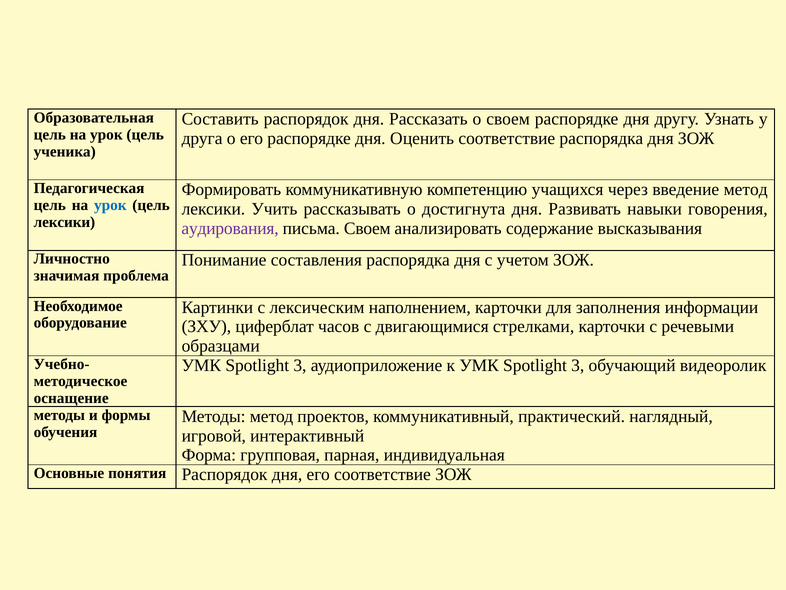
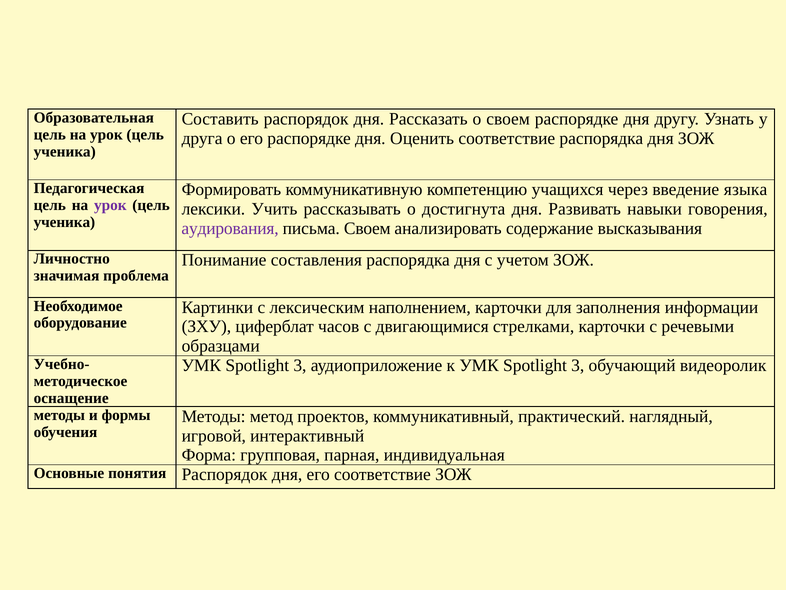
введение метод: метод -> языка
урок at (110, 205) colour: blue -> purple
лексики at (64, 222): лексики -> ученика
